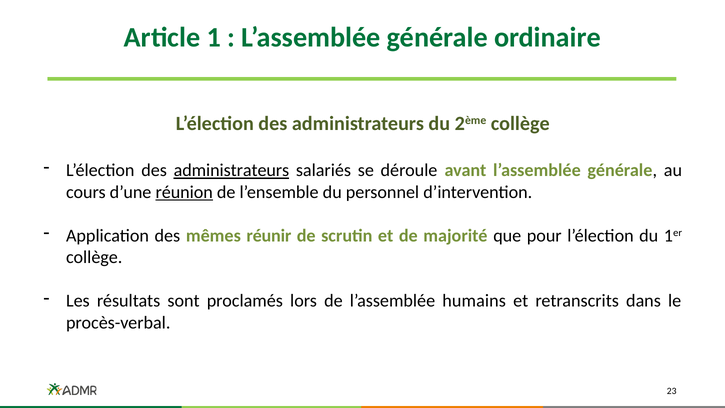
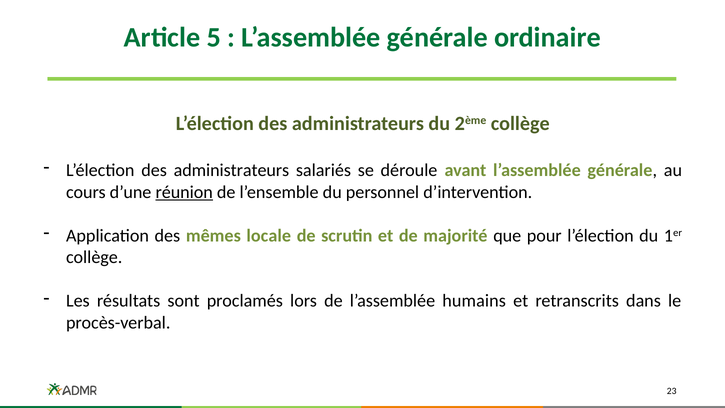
1: 1 -> 5
administrateurs at (231, 170) underline: present -> none
réunir: réunir -> locale
